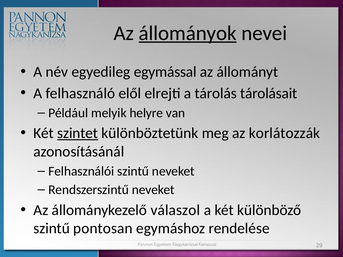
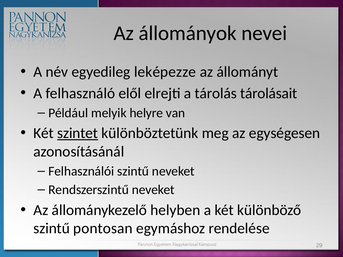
állományok underline: present -> none
egymással: egymással -> leképezze
korlátozzák: korlátozzák -> egységesen
válaszol: válaszol -> helyben
